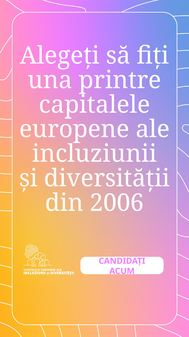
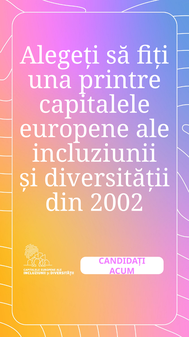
2006: 2006 -> 2002
